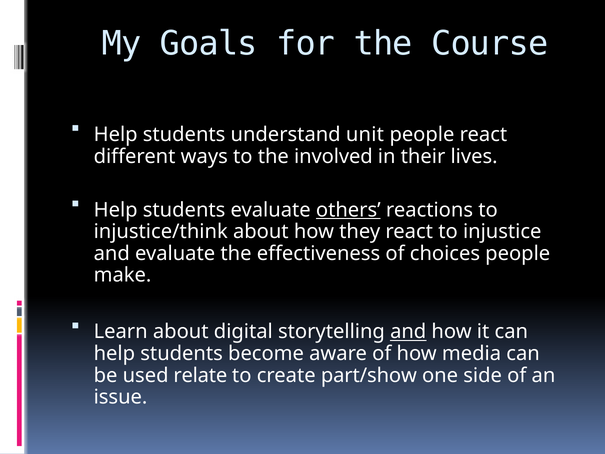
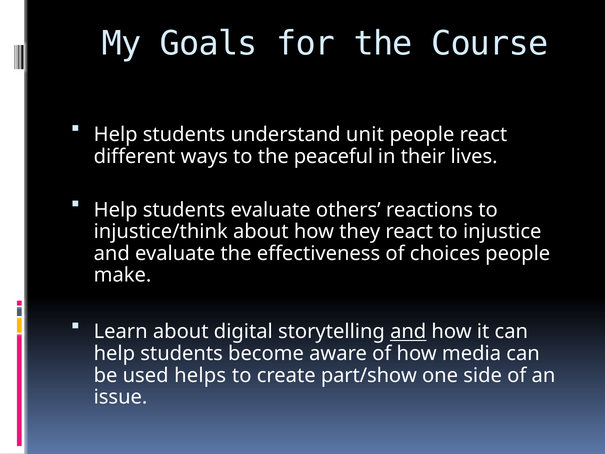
involved: involved -> peaceful
others underline: present -> none
relate: relate -> helps
